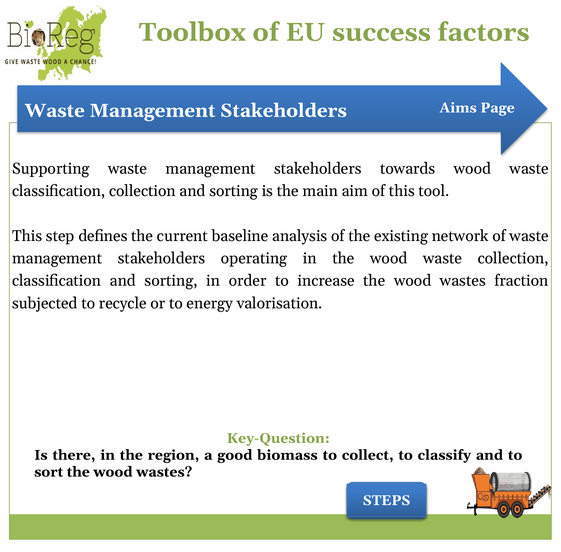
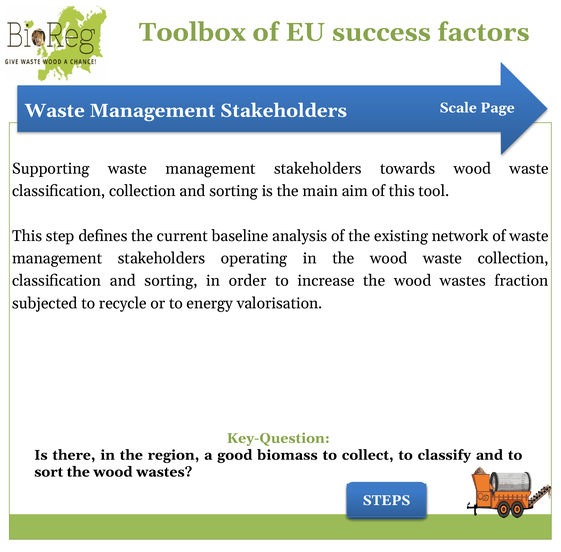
Aims: Aims -> Scale
